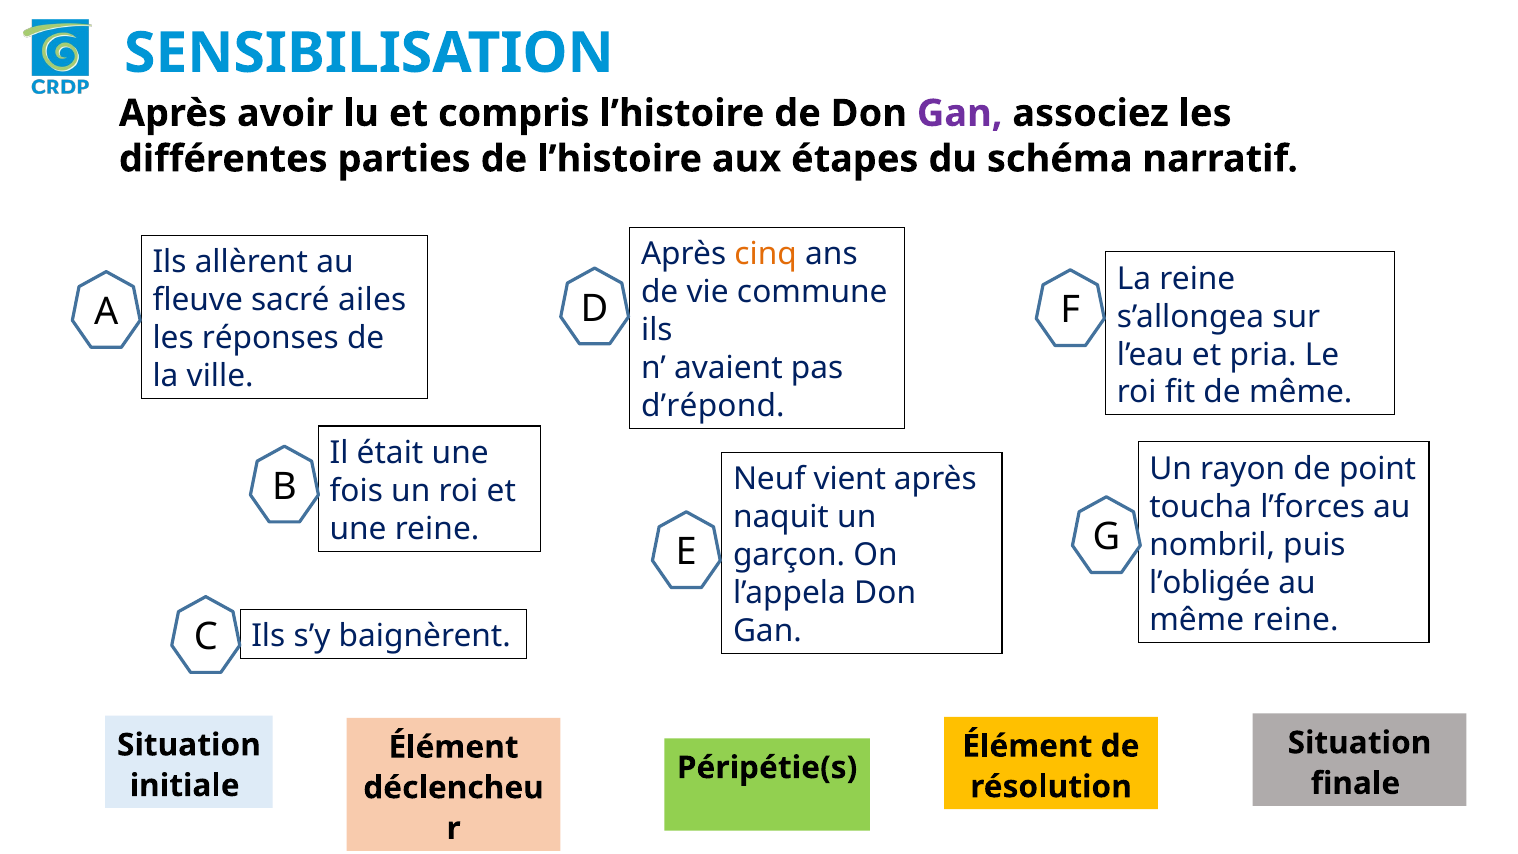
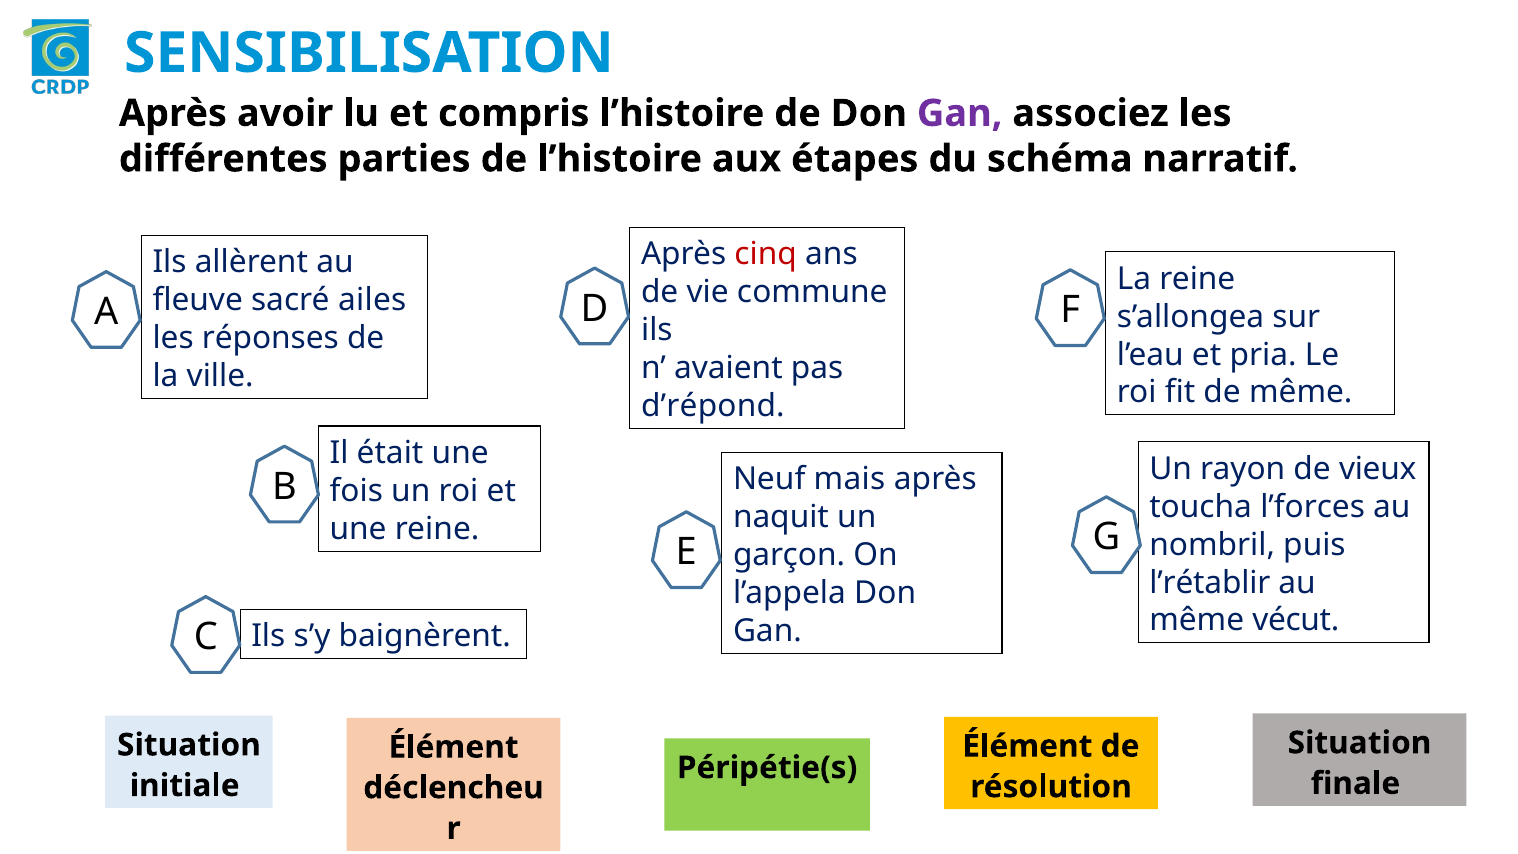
cinq colour: orange -> red
point: point -> vieux
vient: vient -> mais
l’obligée: l’obligée -> l’rétablir
même reine: reine -> vécut
